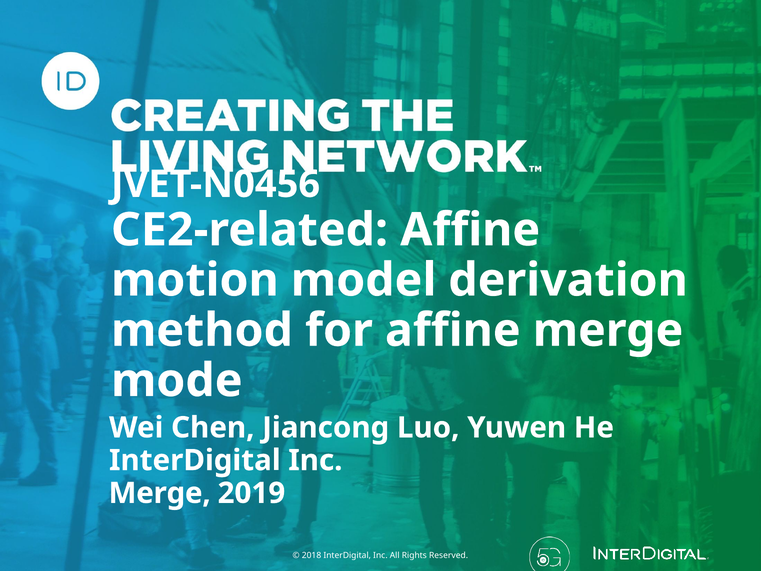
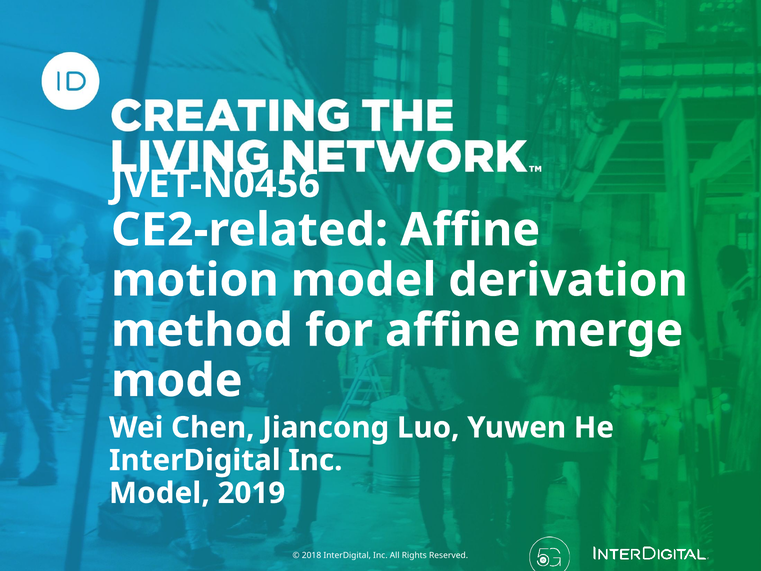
Merge at (160, 493): Merge -> Model
